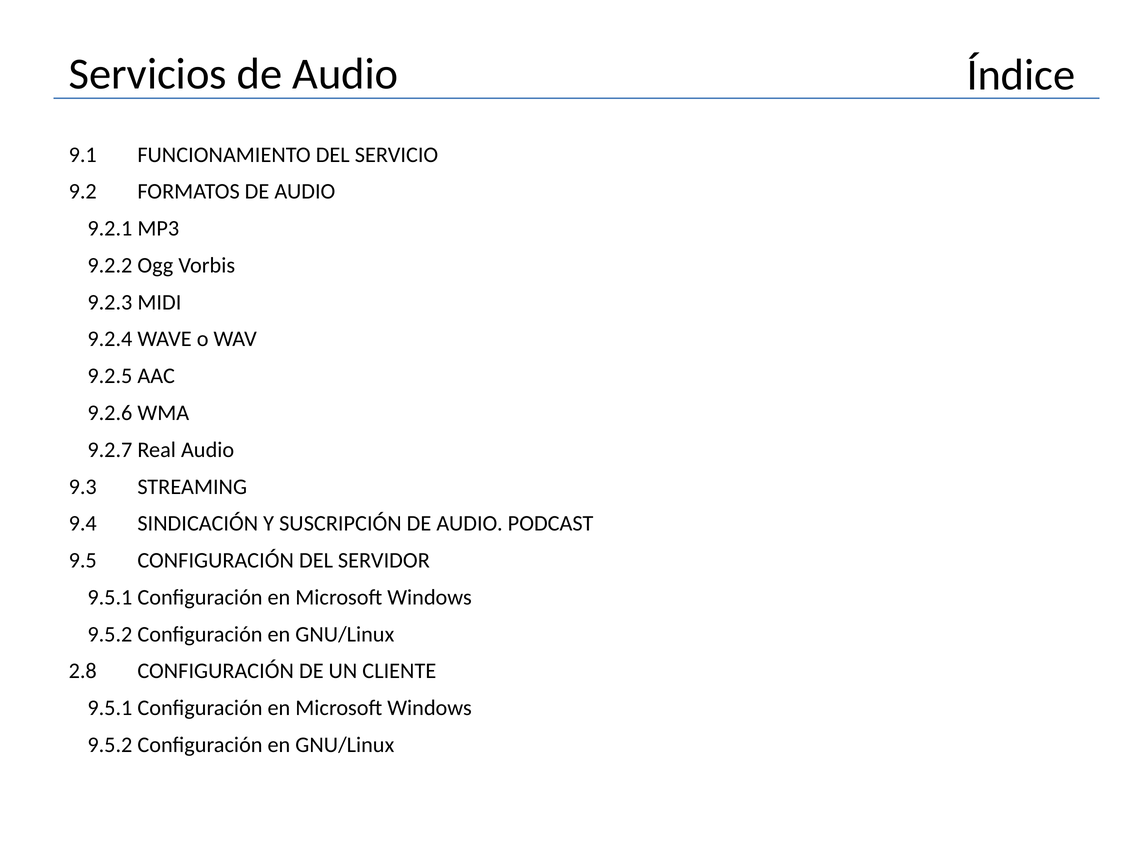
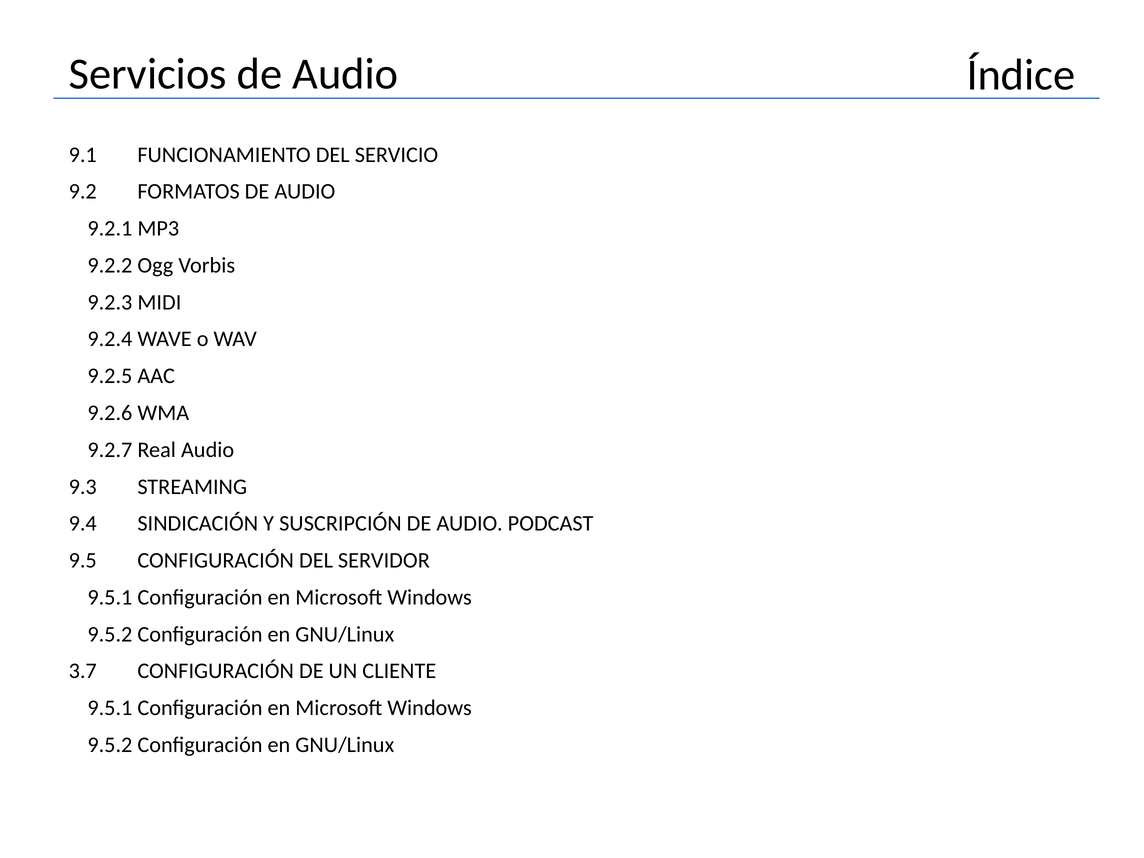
2.8: 2.8 -> 3.7
